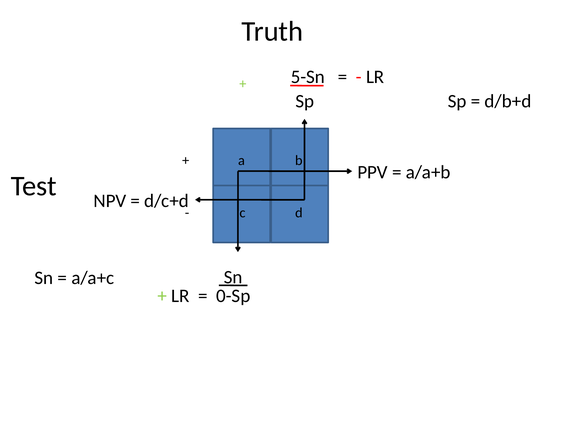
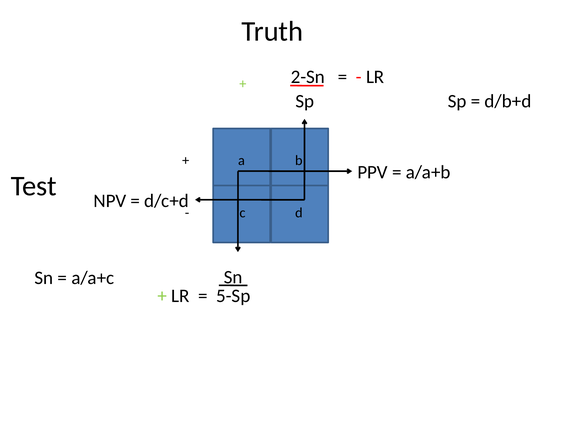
5-Sn: 5-Sn -> 2-Sn
0-Sp: 0-Sp -> 5-Sp
